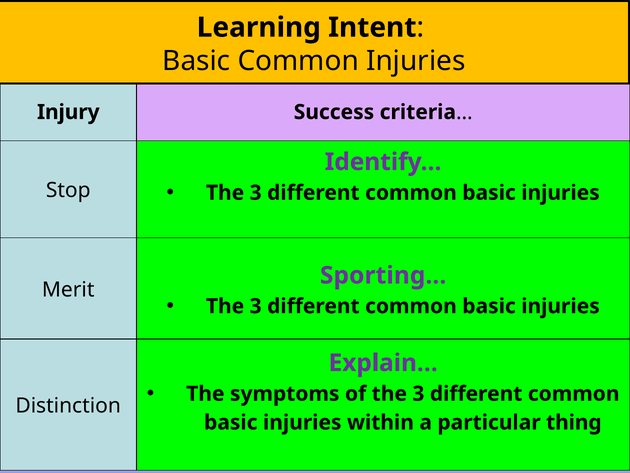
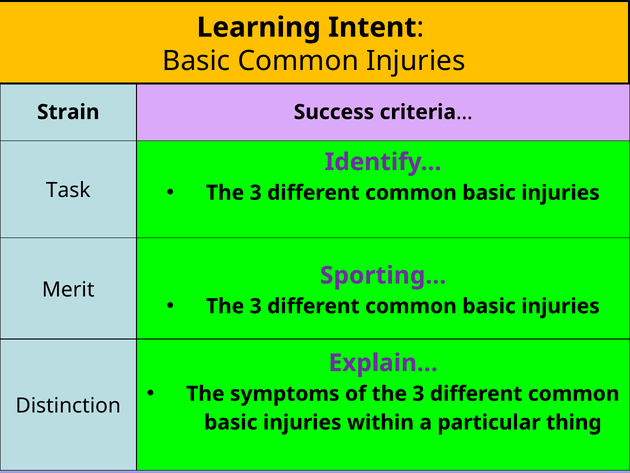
Injury: Injury -> Strain
Stop: Stop -> Task
